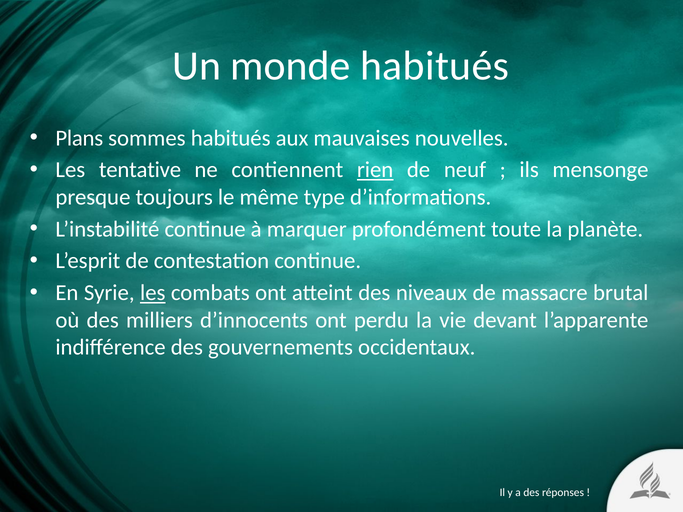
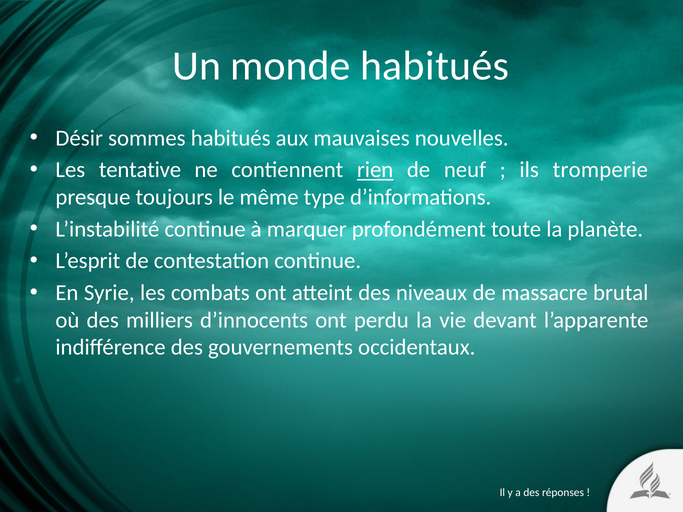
Plans: Plans -> Désir
mensonge: mensonge -> tromperie
les at (153, 293) underline: present -> none
